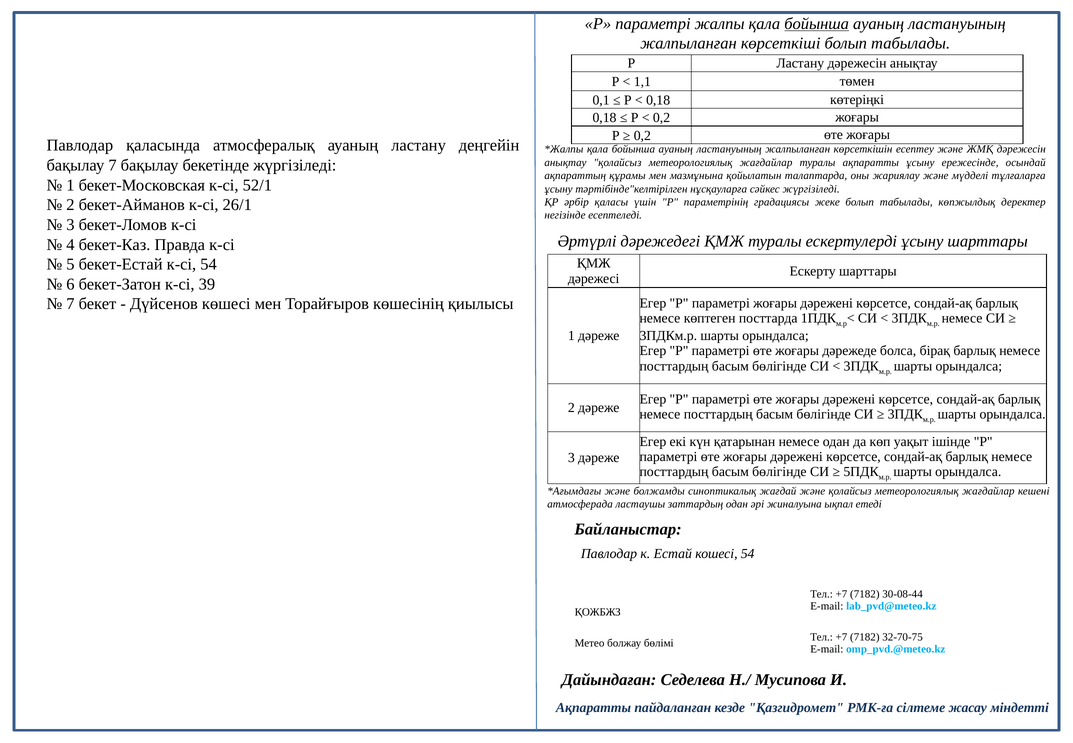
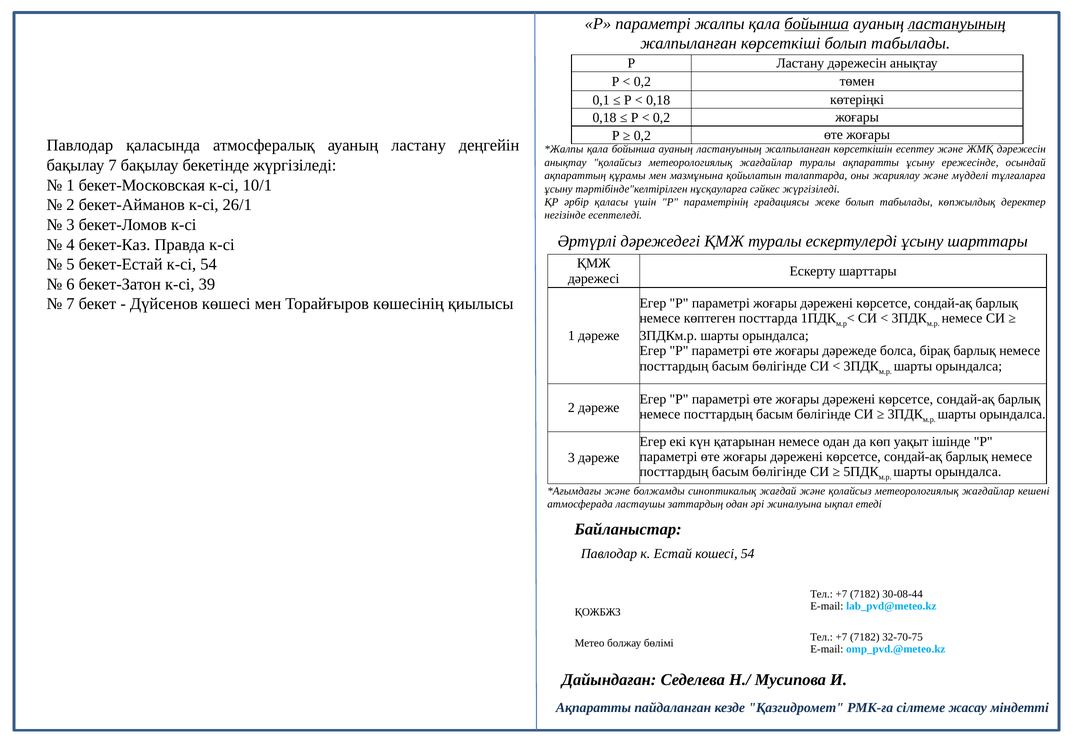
ластануының at (957, 24) underline: none -> present
1,1 at (642, 82): 1,1 -> 0,2
52/1: 52/1 -> 10/1
